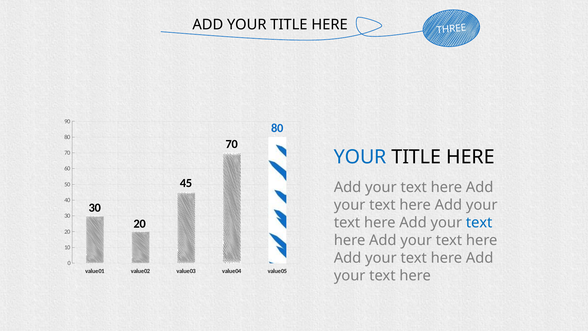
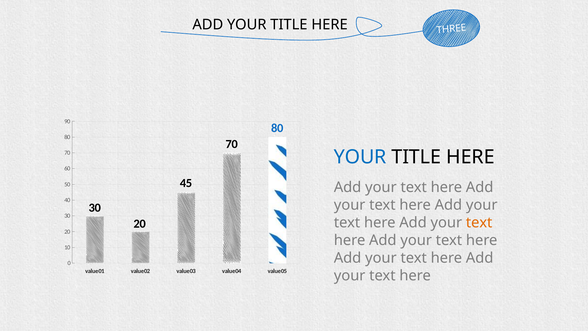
text at (479, 222) colour: blue -> orange
